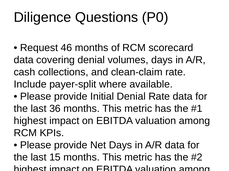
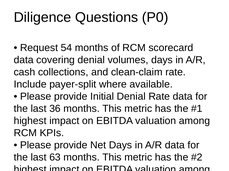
46: 46 -> 54
15: 15 -> 63
